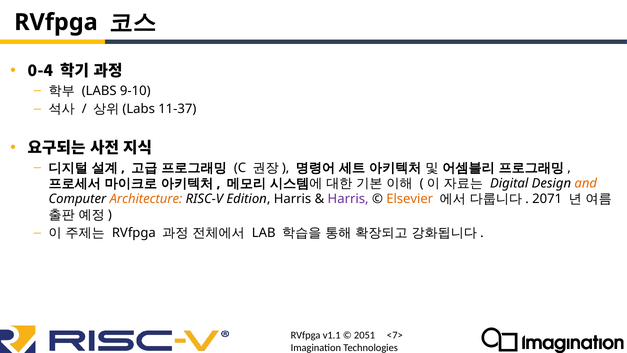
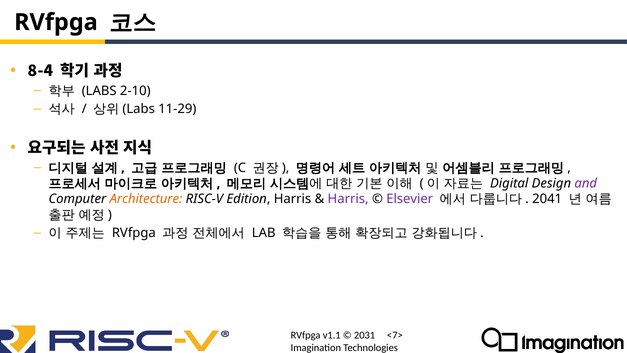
0-4: 0-4 -> 8-4
9-10: 9-10 -> 2-10
11-37: 11-37 -> 11-29
and colour: orange -> purple
Elsevier colour: orange -> purple
2071: 2071 -> 2041
2051: 2051 -> 2031
